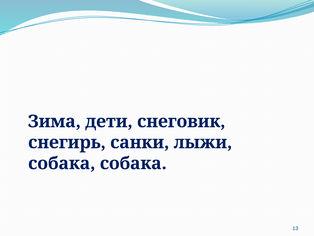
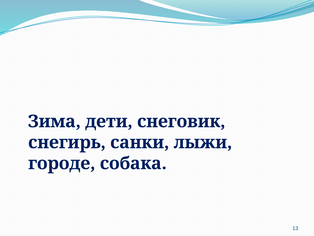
собака at (62, 163): собака -> городе
